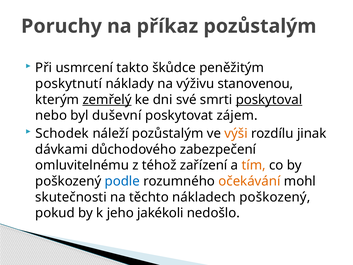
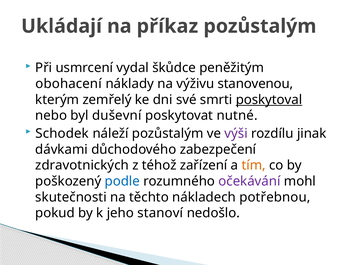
Poruchy: Poruchy -> Ukládají
takto: takto -> vydal
poskytnutí: poskytnutí -> obohacení
zemřelý underline: present -> none
zájem: zájem -> nutné
výši colour: orange -> purple
omluvitelnému: omluvitelnému -> zdravotnických
očekávání colour: orange -> purple
nákladech poškozený: poškozený -> potřebnou
jakékoli: jakékoli -> stanoví
